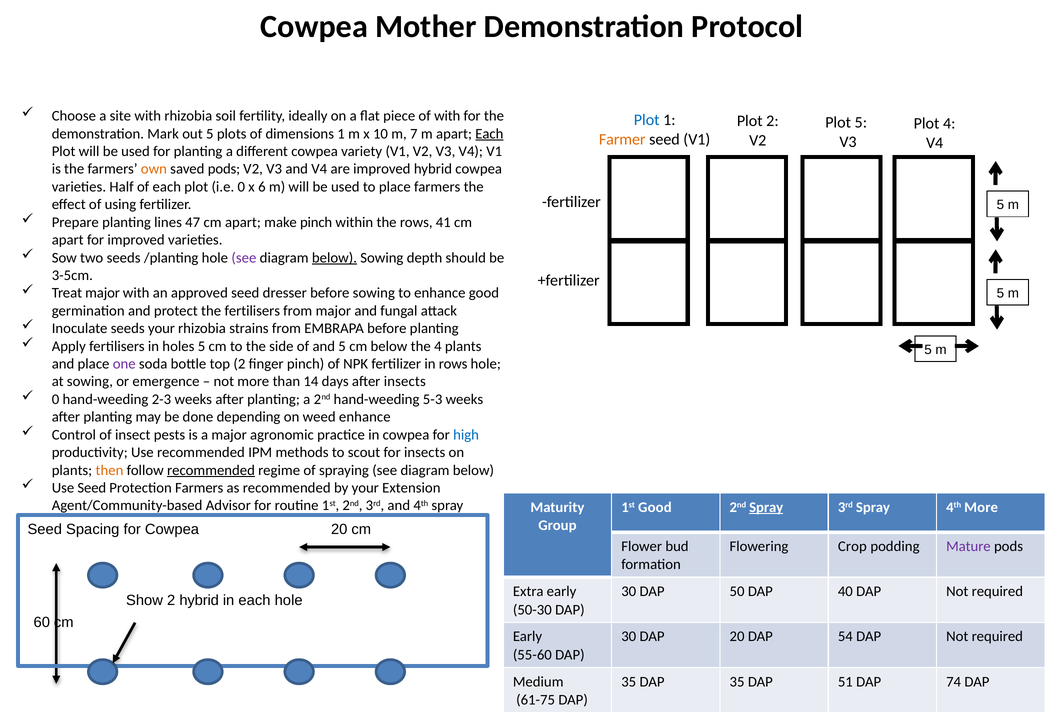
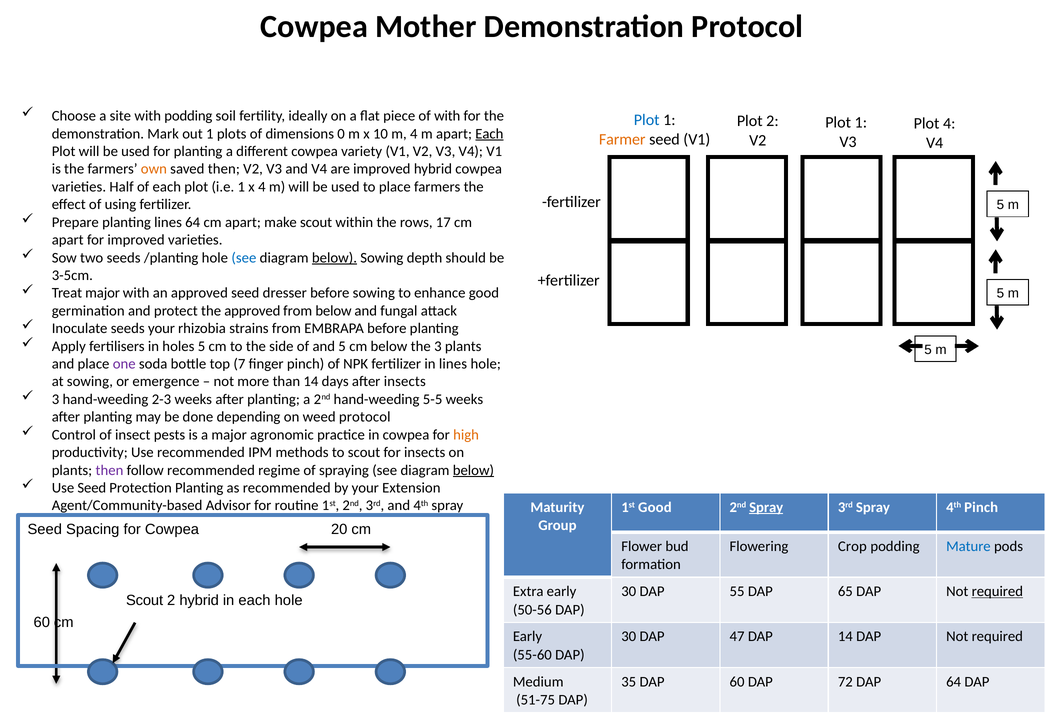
with rhizobia: rhizobia -> podding
5 at (861, 122): 5 -> 1
out 5: 5 -> 1
dimensions 1: 1 -> 0
m 7: 7 -> 4
saved pods: pods -> then
i.e 0: 0 -> 1
x 6: 6 -> 4
lines 47: 47 -> 64
make pinch: pinch -> scout
41: 41 -> 17
see at (244, 257) colour: purple -> blue
the fertilisers: fertilisers -> approved
from major: major -> below
the 4: 4 -> 3
top 2: 2 -> 7
in rows: rows -> lines
0 at (55, 399): 0 -> 3
5-3: 5-3 -> 5-5
weed enhance: enhance -> protocol
high colour: blue -> orange
then at (109, 470) colour: orange -> purple
recommended at (211, 470) underline: present -> none
below at (473, 470) underline: none -> present
Protection Farmers: Farmers -> Planting
4th More: More -> Pinch
Mature colour: purple -> blue
50: 50 -> 55
40: 40 -> 65
required at (997, 591) underline: none -> present
Show at (145, 600): Show -> Scout
50-30: 50-30 -> 50-56
DAP 20: 20 -> 47
DAP 54: 54 -> 14
35 DAP 35: 35 -> 60
51: 51 -> 72
DAP 74: 74 -> 64
61-75: 61-75 -> 51-75
